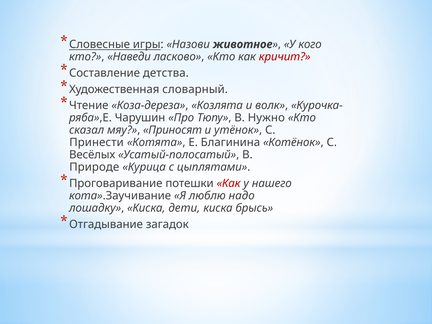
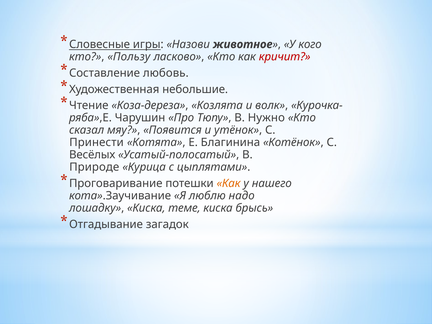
Наведи: Наведи -> Пользу
детства: детства -> любовь
словарный: словарный -> небольшие
Приносят: Приносят -> Появится
Как at (229, 183) colour: red -> orange
дети: дети -> теме
